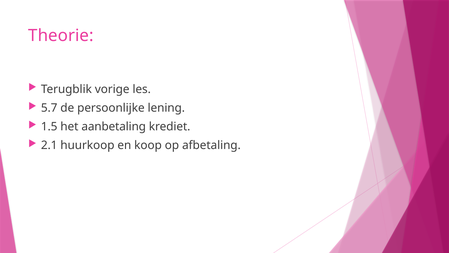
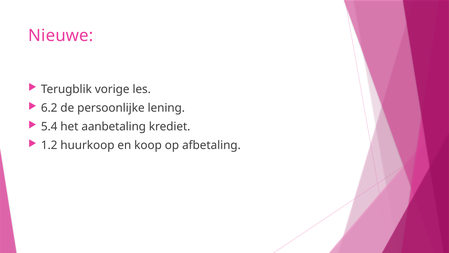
Theorie: Theorie -> Nieuwe
5.7: 5.7 -> 6.2
1.5: 1.5 -> 5.4
2.1: 2.1 -> 1.2
